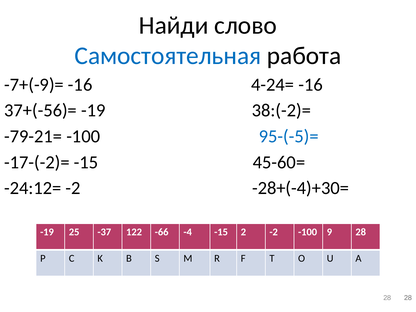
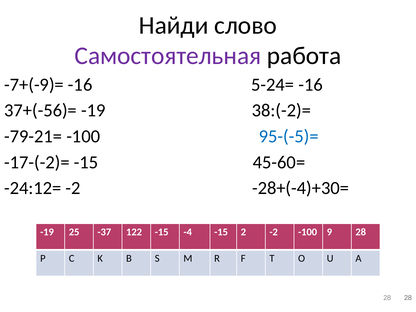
Самостоятельная colour: blue -> purple
4-24=: 4-24= -> 5-24=
122 -66: -66 -> -15
